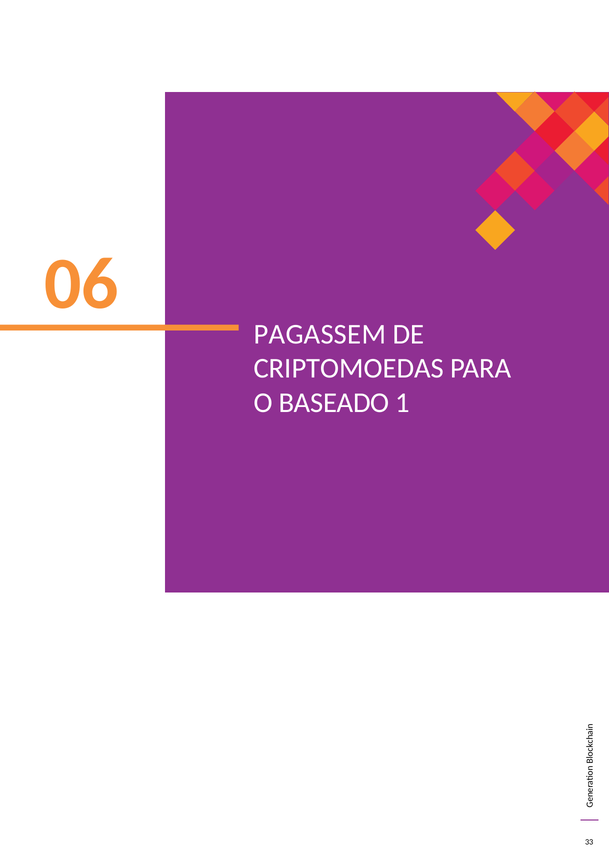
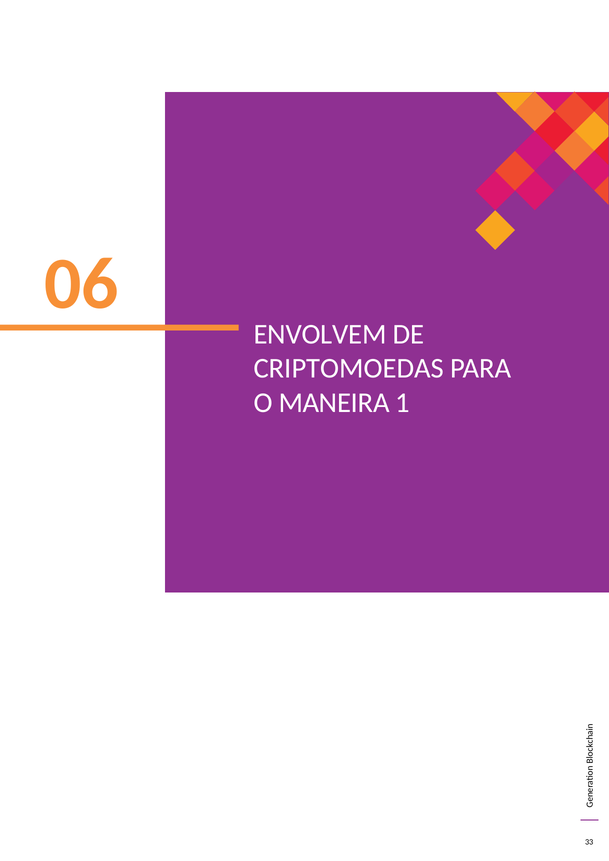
PAGASSEM: PAGASSEM -> ENVOLVEM
BASEADO: BASEADO -> MANEIRA
